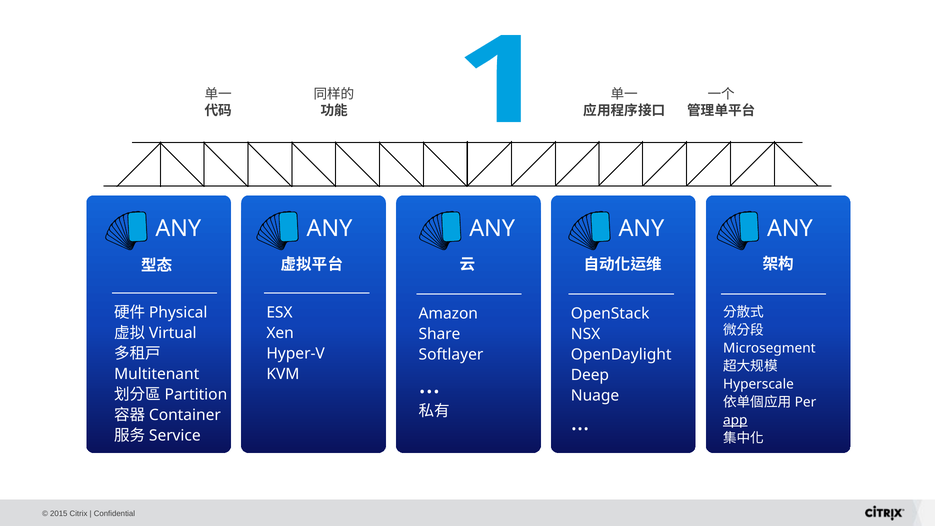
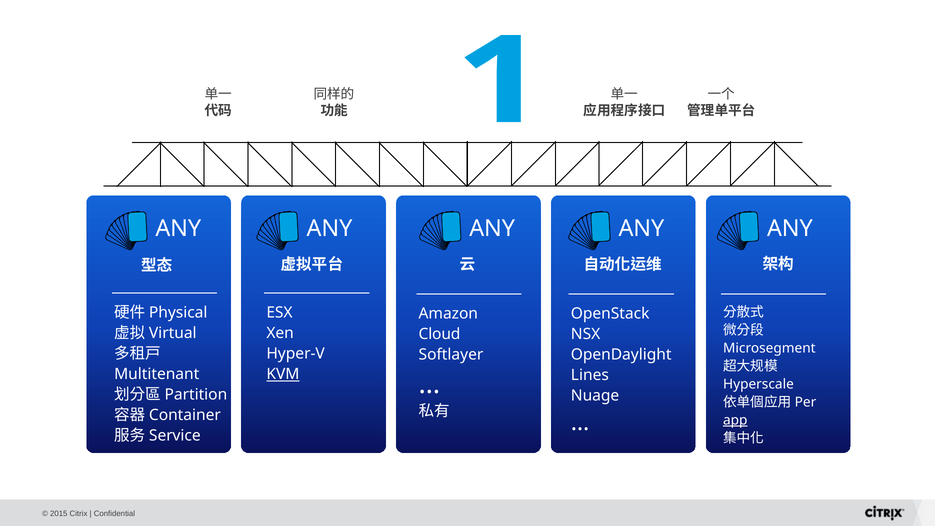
Share: Share -> Cloud
KVM underline: none -> present
Deep: Deep -> Lines
